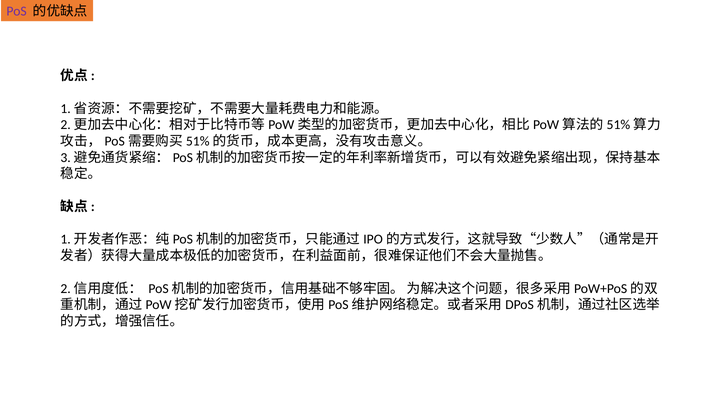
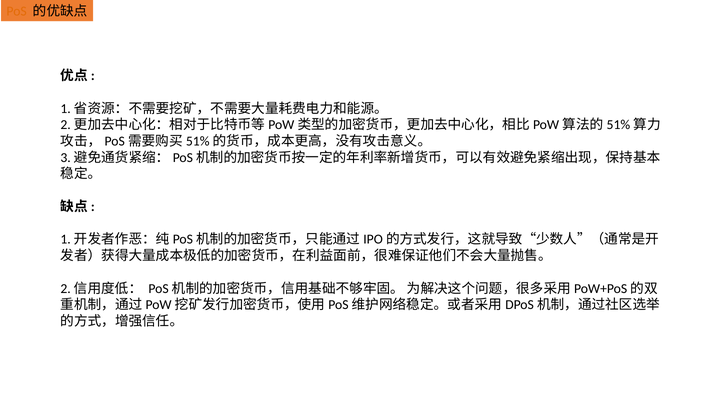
PoS colour: purple -> orange
